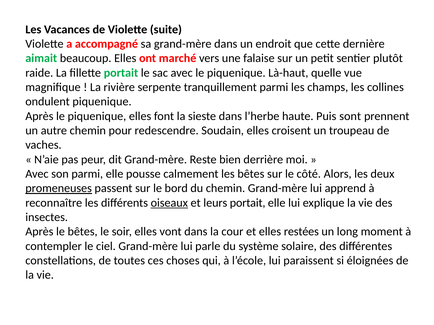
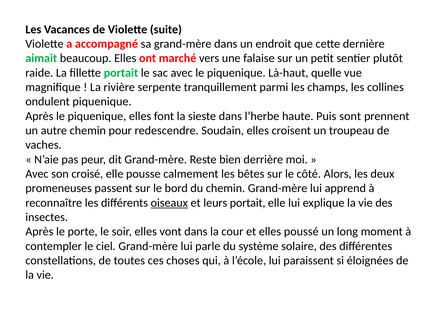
son parmi: parmi -> croisé
promeneuses underline: present -> none
le bêtes: bêtes -> porte
restées: restées -> poussé
